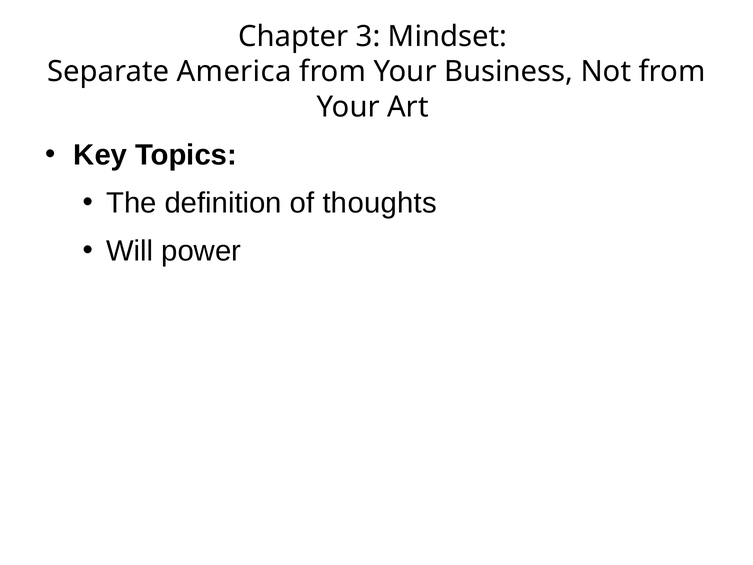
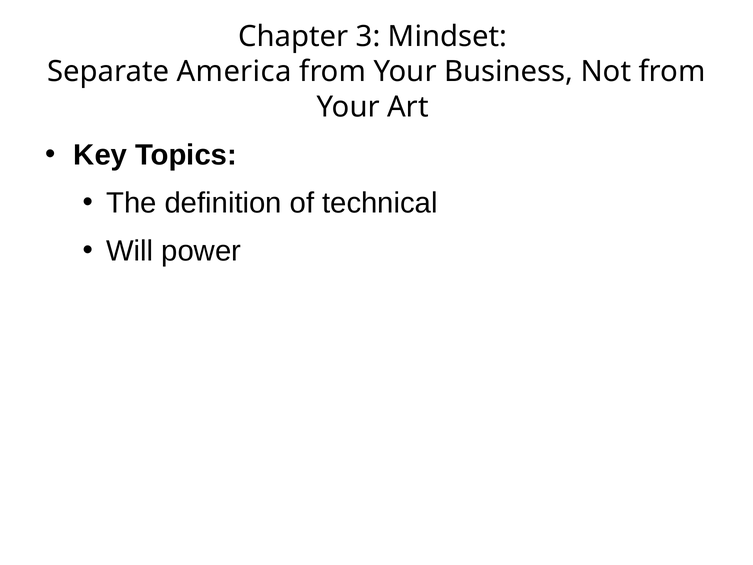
thoughts: thoughts -> technical
